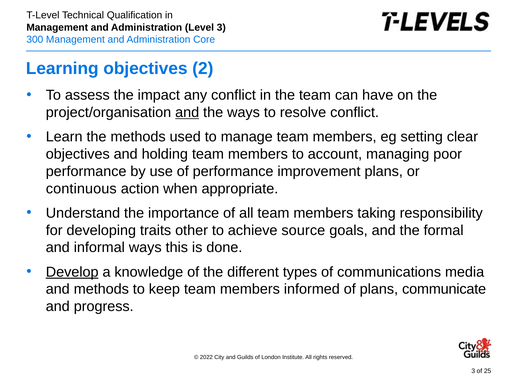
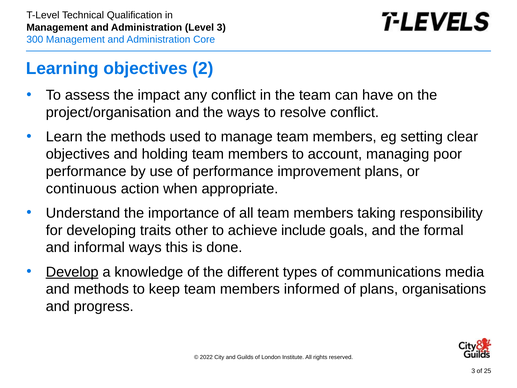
and at (187, 112) underline: present -> none
source: source -> include
communicate: communicate -> organisations
